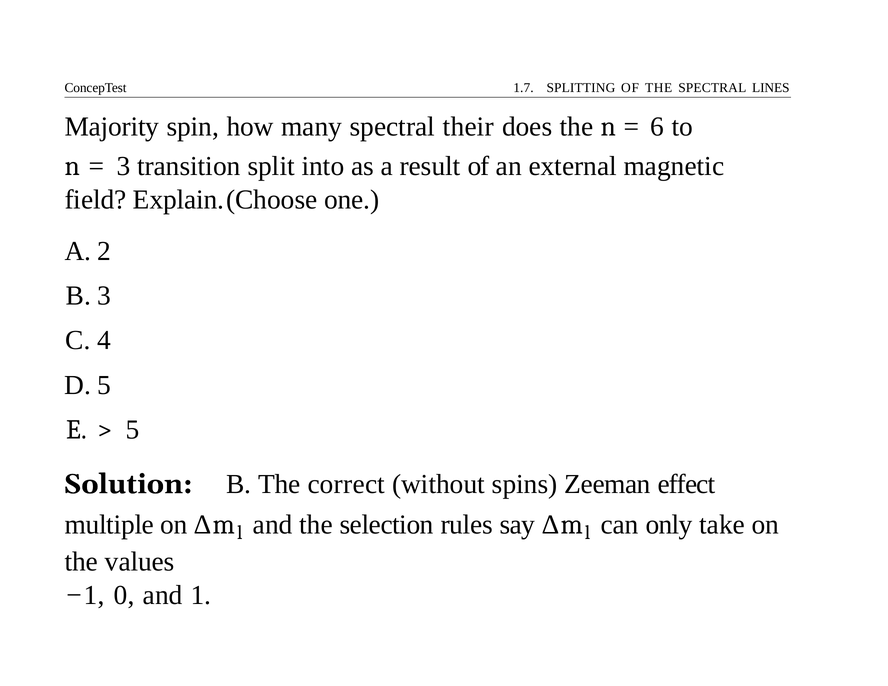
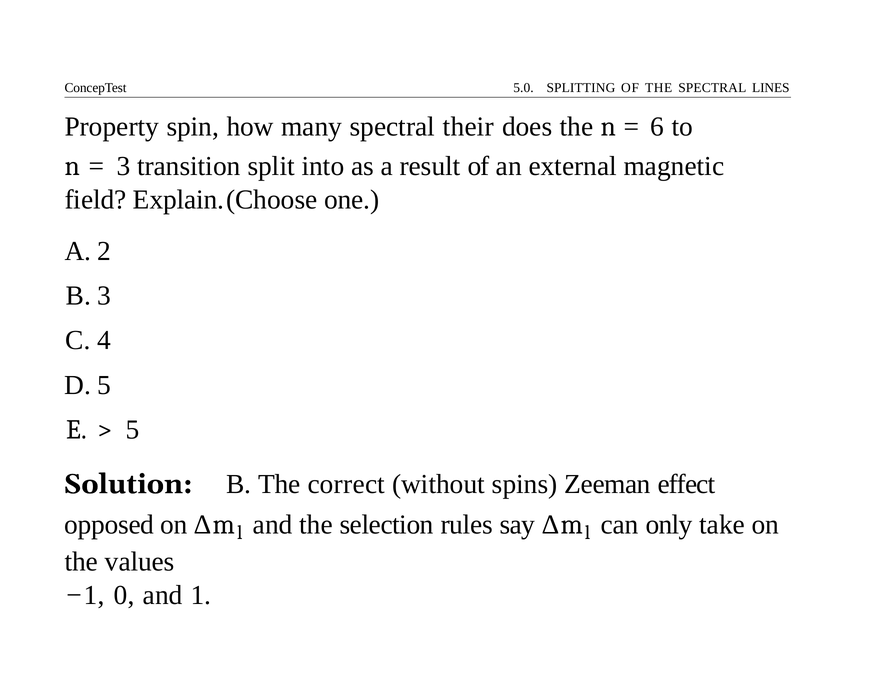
1.7: 1.7 -> 5.0
Majority: Majority -> Property
multiple: multiple -> opposed
